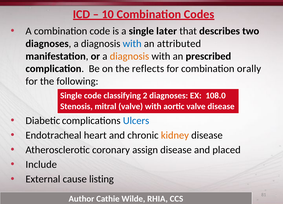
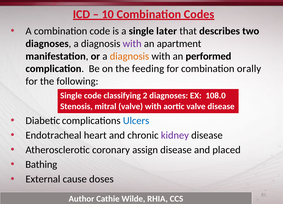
with at (132, 44) colour: blue -> purple
attributed: attributed -> apartment
prescribed: prescribed -> performed
reflects: reflects -> feeding
kidney colour: orange -> purple
Include: Include -> Bathing
listing: listing -> doses
